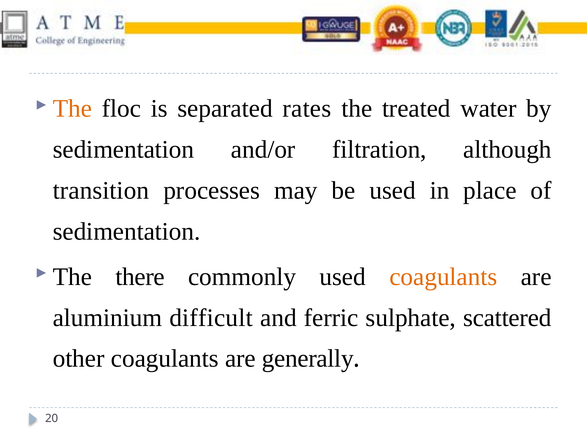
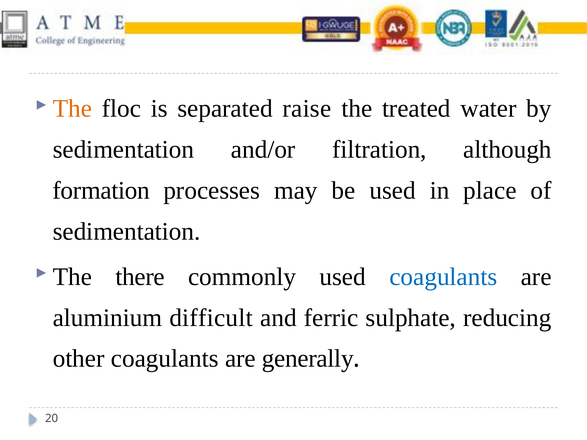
rates: rates -> raise
transition: transition -> formation
coagulants at (443, 277) colour: orange -> blue
scattered: scattered -> reducing
